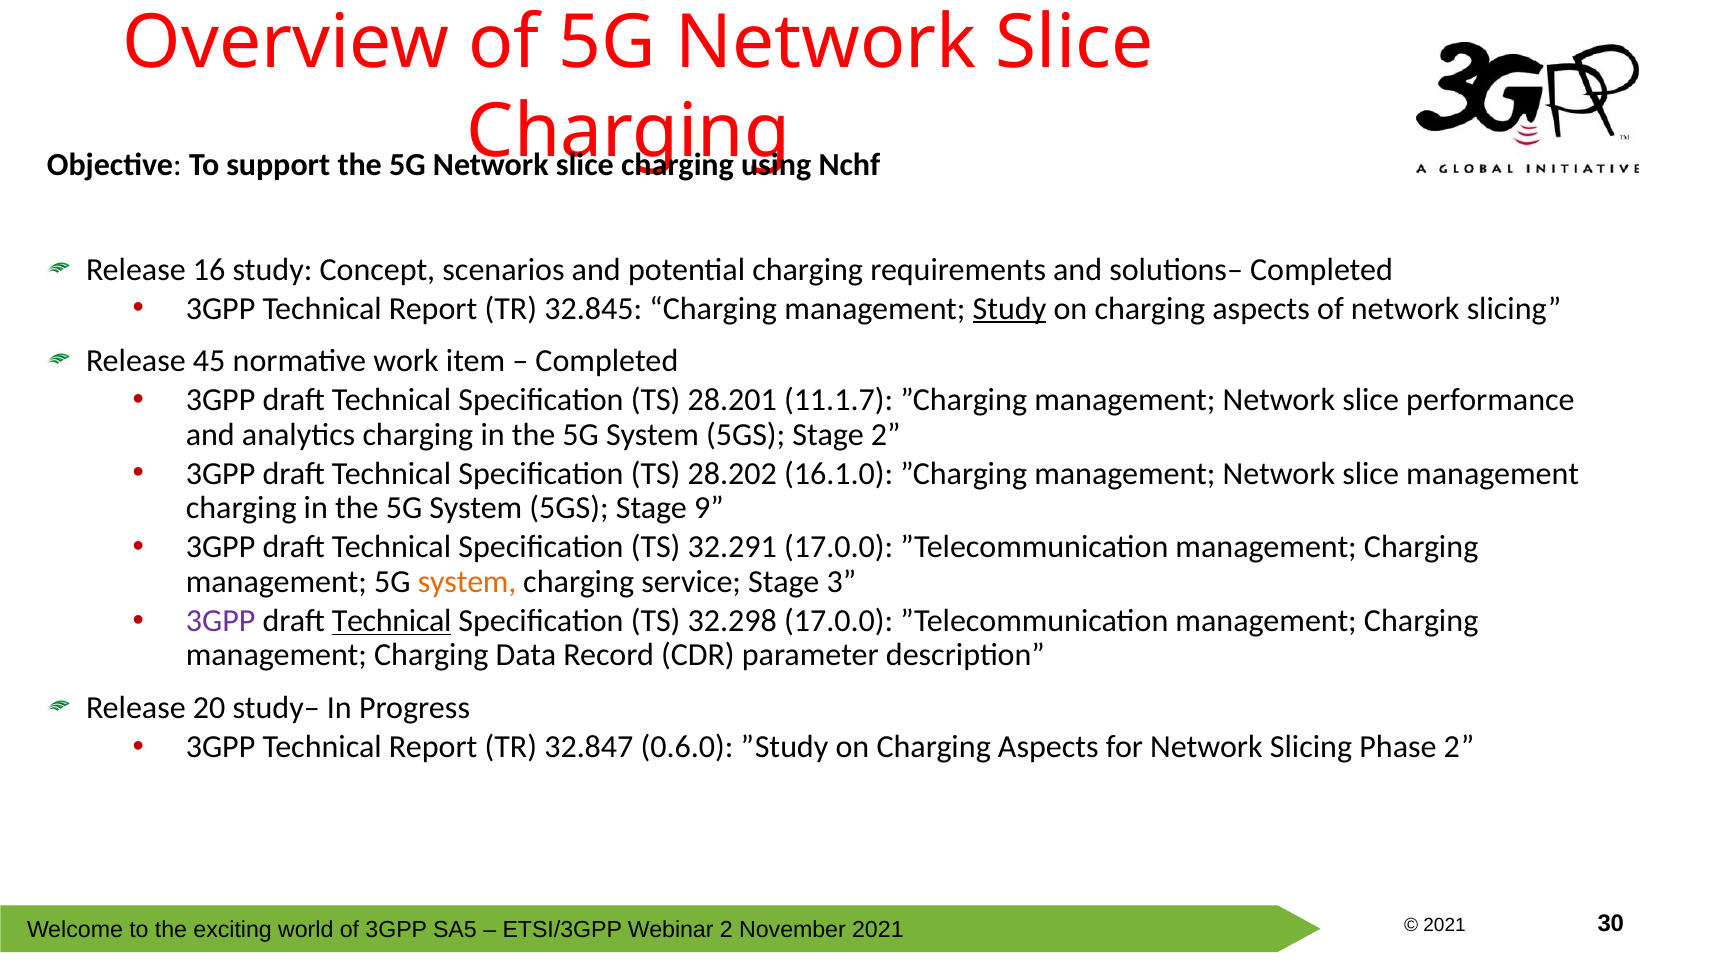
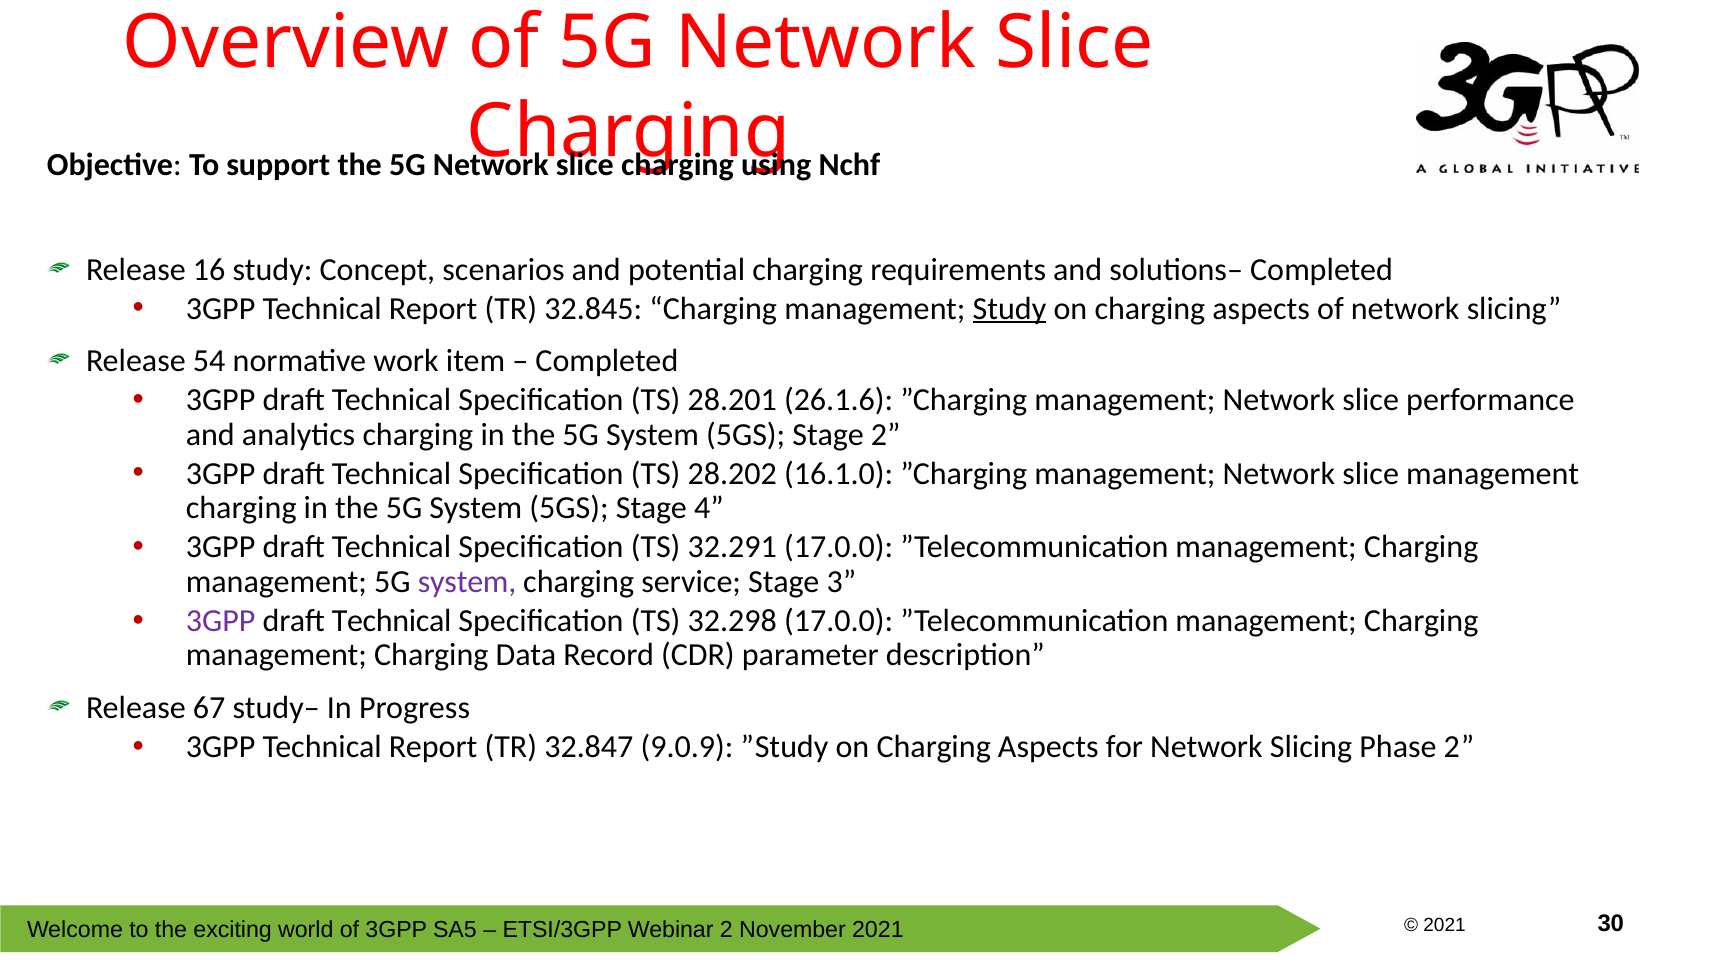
45: 45 -> 54
11.1.7: 11.1.7 -> 26.1.6
9: 9 -> 4
system at (467, 582) colour: orange -> purple
Technical at (392, 621) underline: present -> none
20: 20 -> 67
0.6.0: 0.6.0 -> 9.0.9
